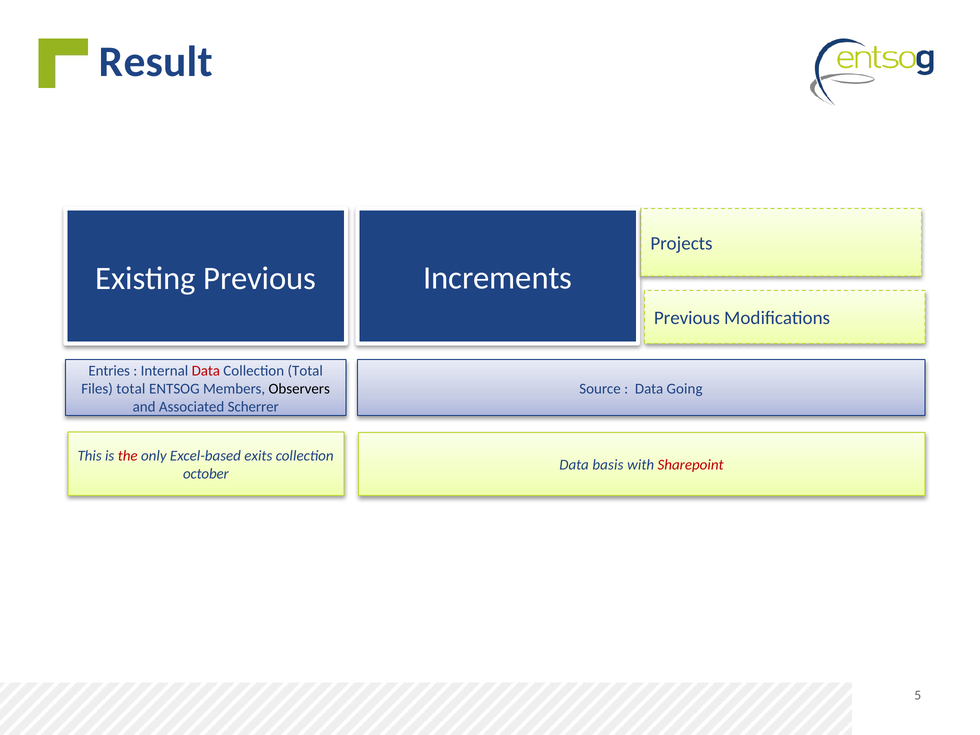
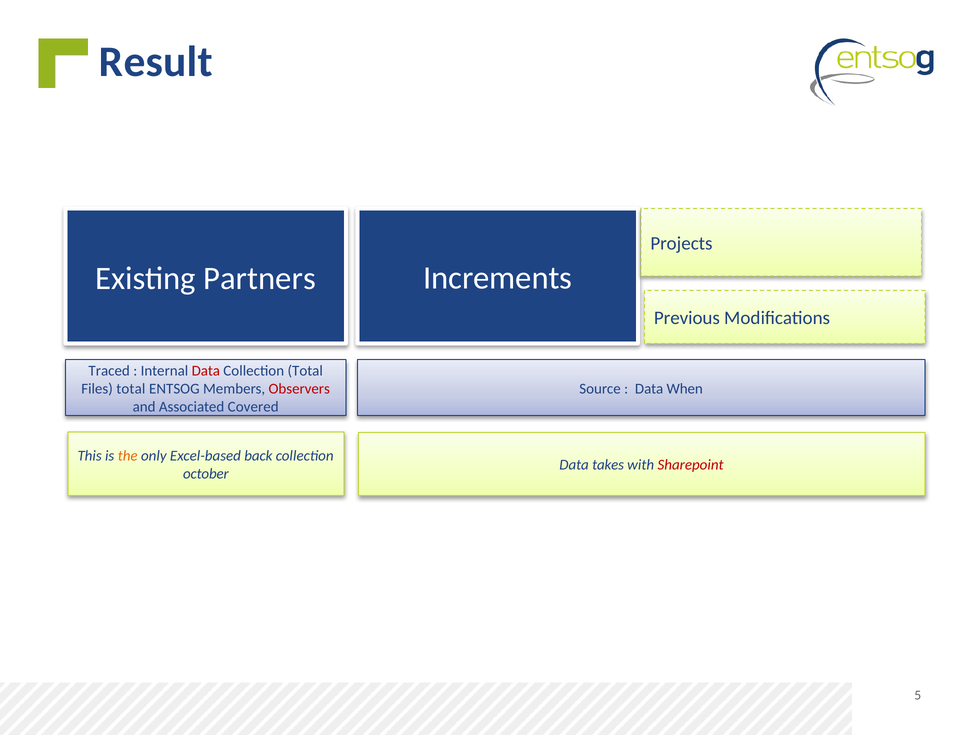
Existing Previous: Previous -> Partners
Entries: Entries -> Traced
Observers colour: black -> red
Going: Going -> When
Scherrer: Scherrer -> Covered
the colour: red -> orange
exits: exits -> back
basis: basis -> takes
